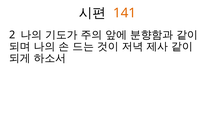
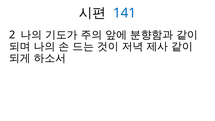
141 colour: orange -> blue
